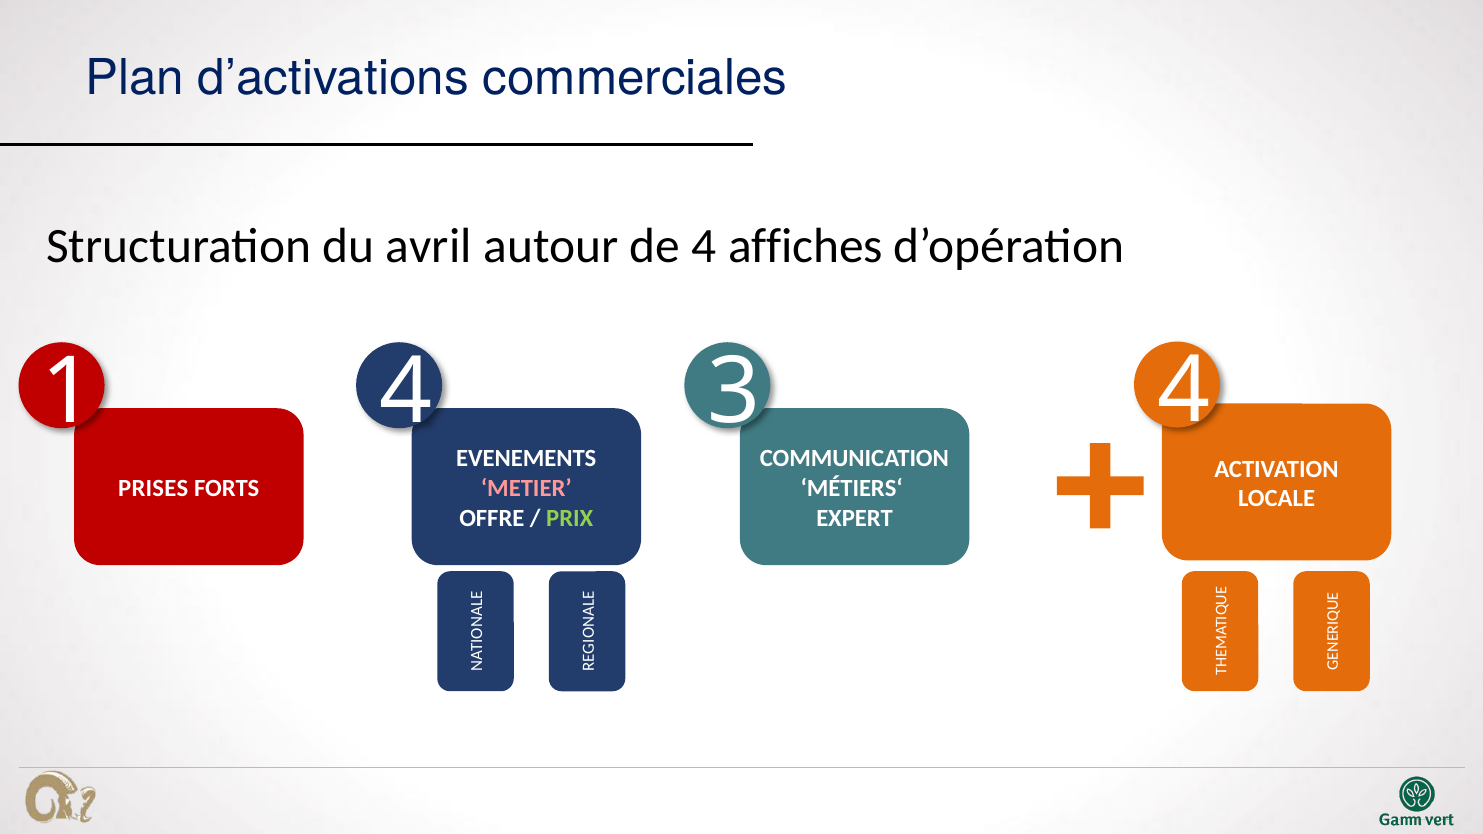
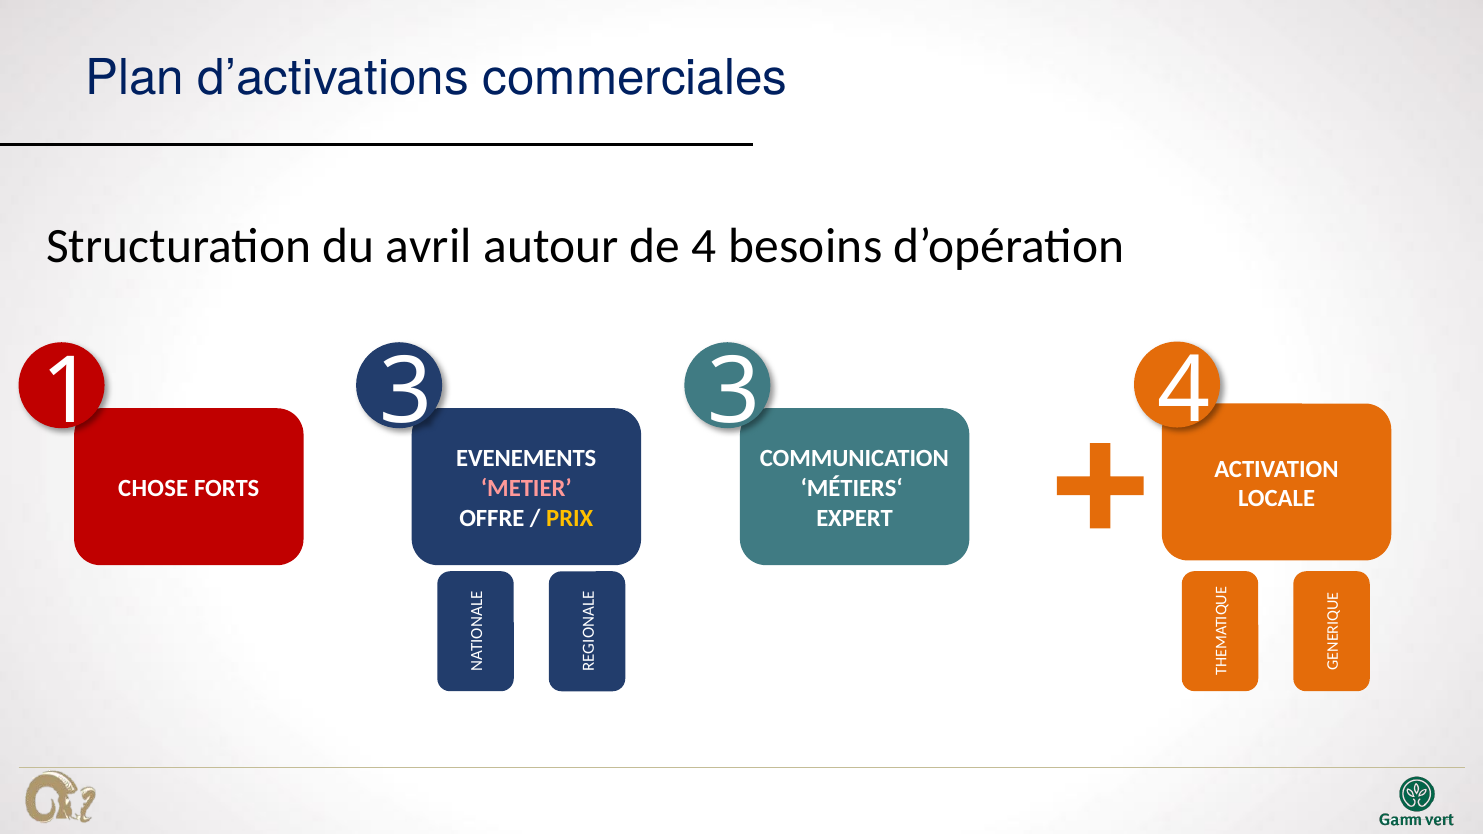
affiches: affiches -> besoins
1 4: 4 -> 3
PRISES: PRISES -> CHOSE
PRIX colour: light green -> yellow
